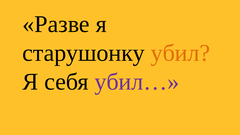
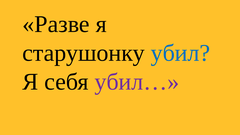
убил colour: orange -> blue
